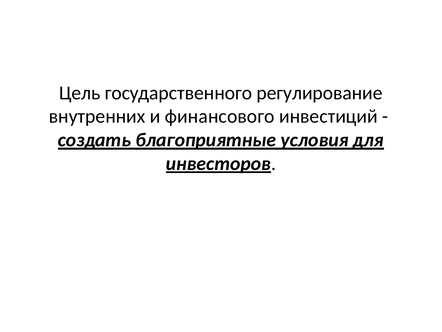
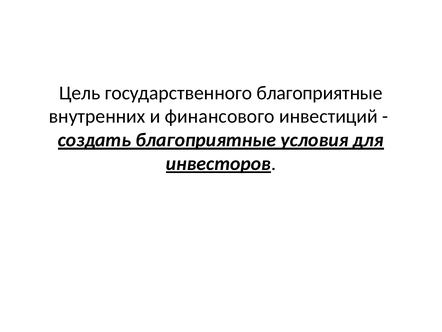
государственного регулирование: регулирование -> благоприятные
